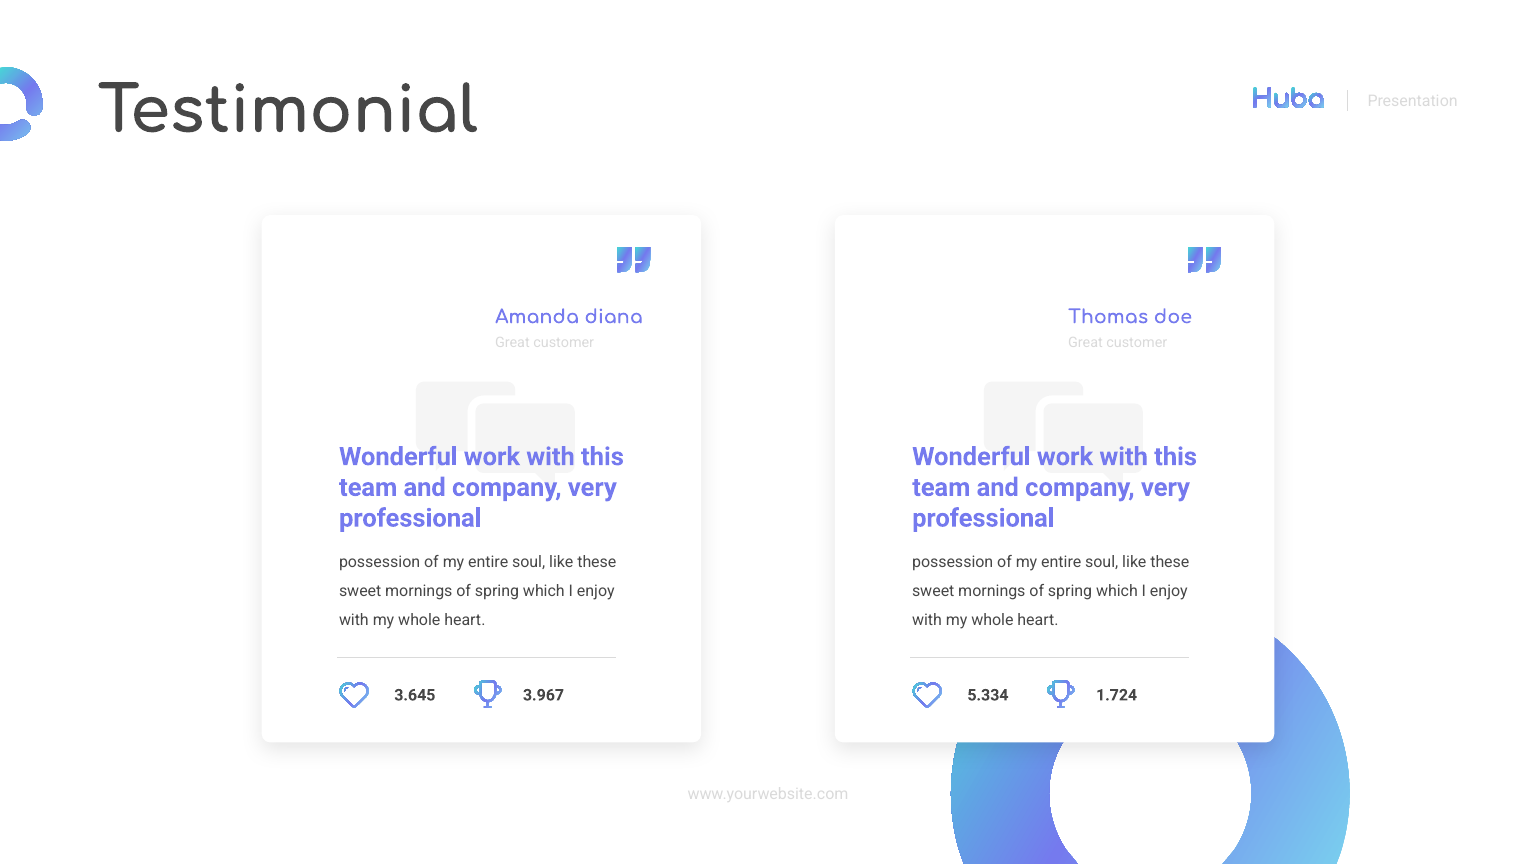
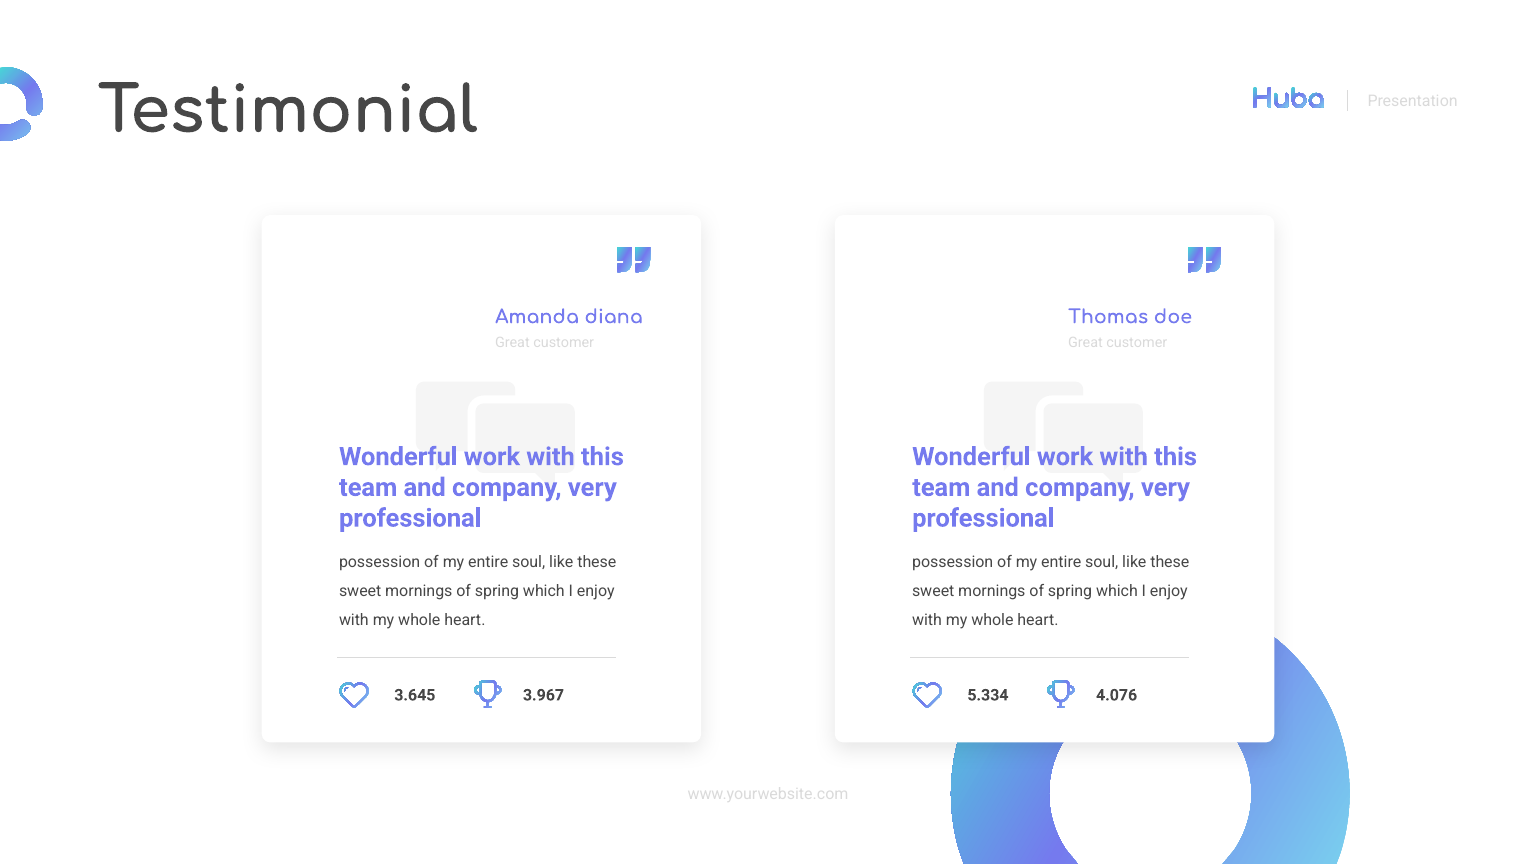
1.724: 1.724 -> 4.076
